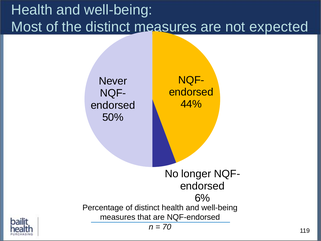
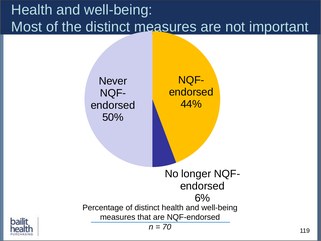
expected: expected -> important
